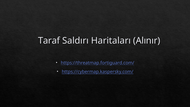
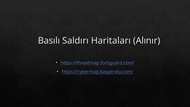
Taraf: Taraf -> Basılı
